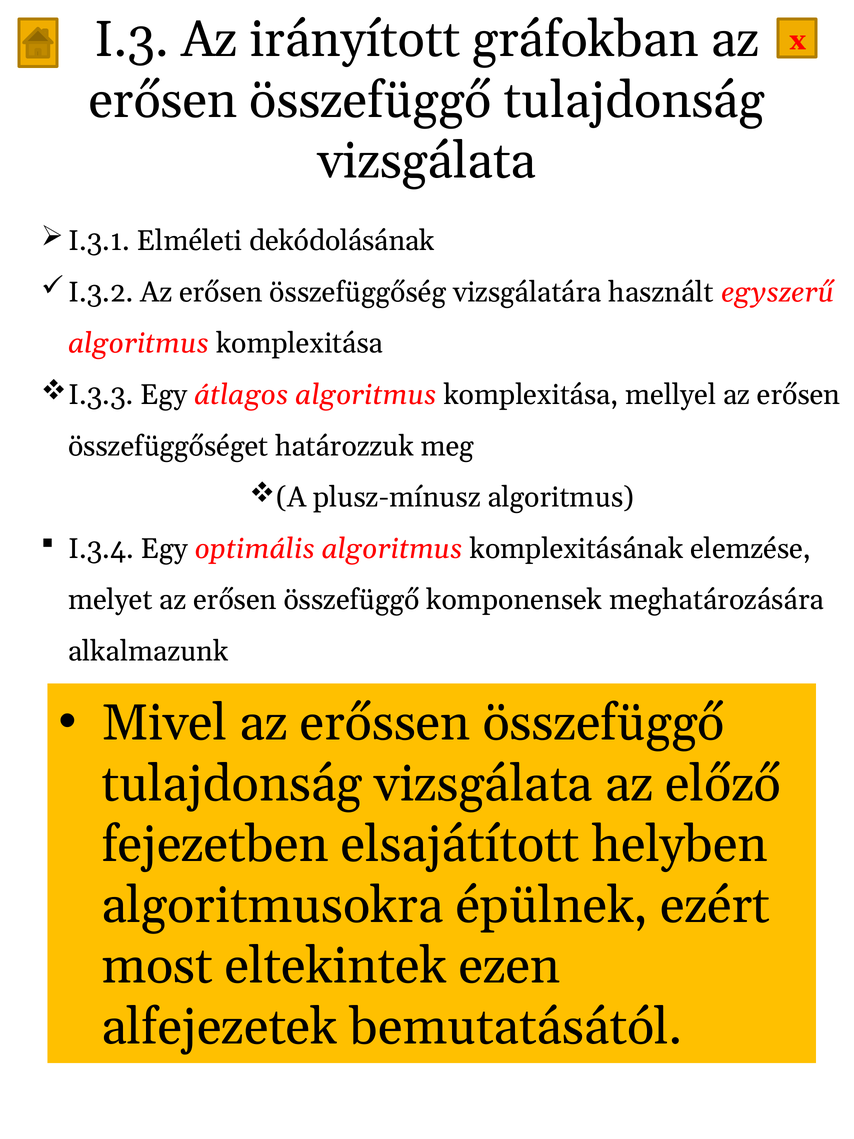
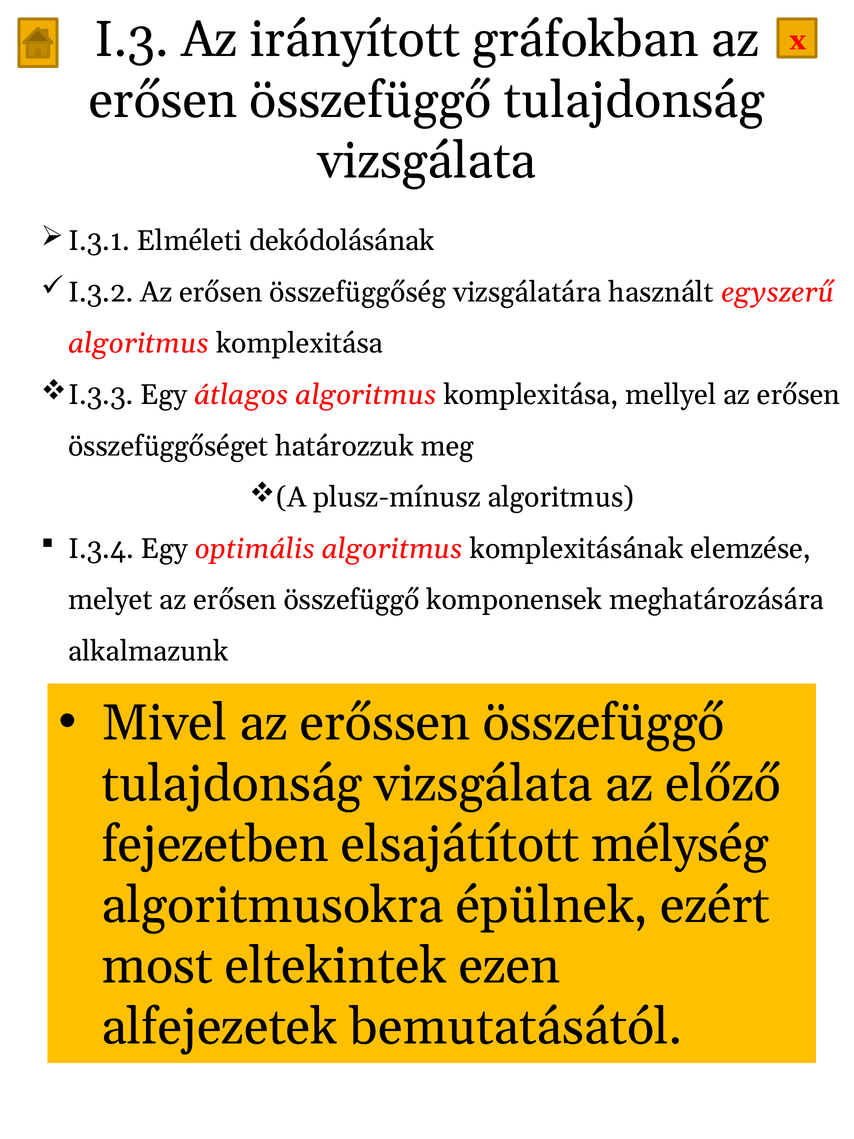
helyben: helyben -> mélység
